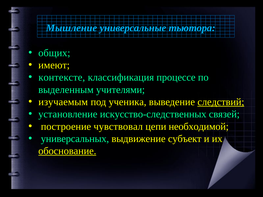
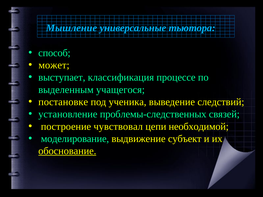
общих: общих -> способ
имеют: имеют -> может
контексте: контексте -> выступает
учителями: учителями -> учащегося
изучаемым: изучаемым -> постановке
следствий underline: present -> none
искусство-следственных: искусство-следственных -> проблемы-следственных
универсальных: универсальных -> моделирование
